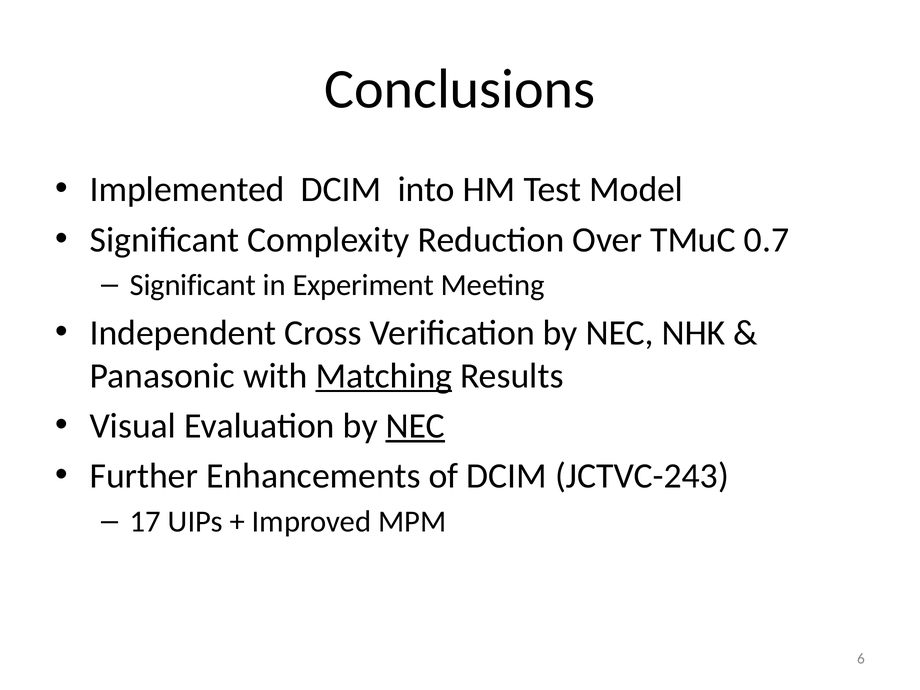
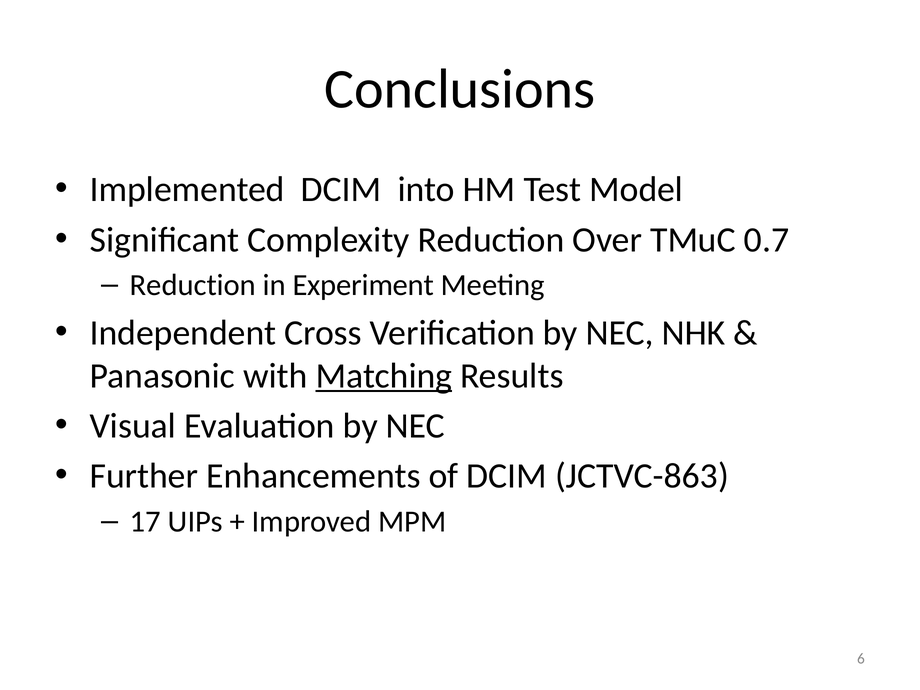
Significant at (193, 285): Significant -> Reduction
NEC at (415, 426) underline: present -> none
JCTVC-243: JCTVC-243 -> JCTVC-863
